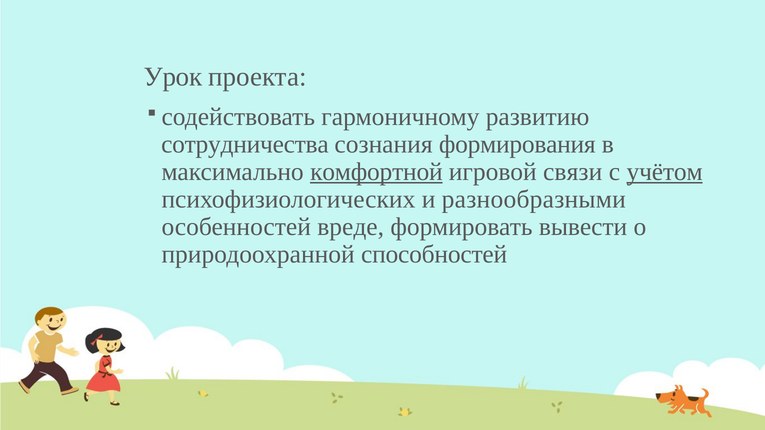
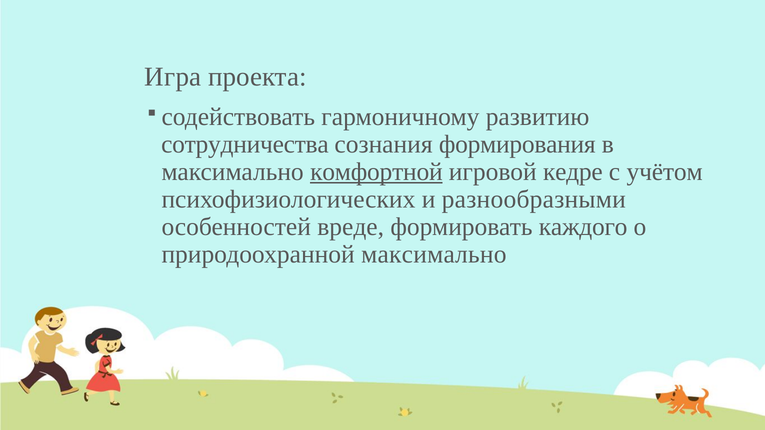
Урок: Урок -> Игра
связи: связи -> кедре
учётом underline: present -> none
вывести: вывести -> каждого
природоохранной способностей: способностей -> максимально
